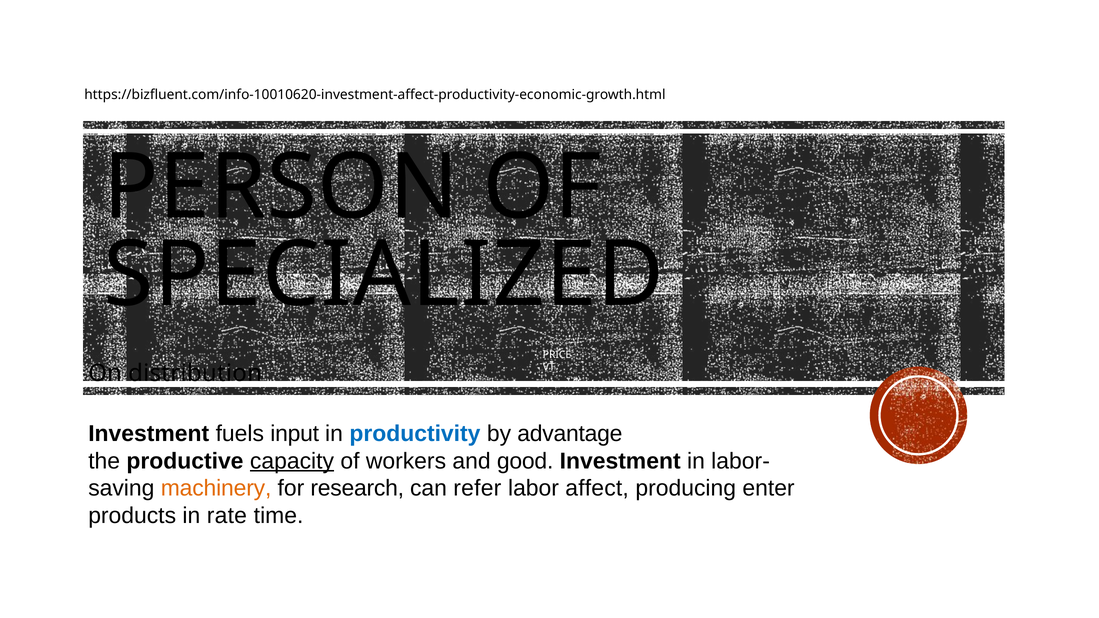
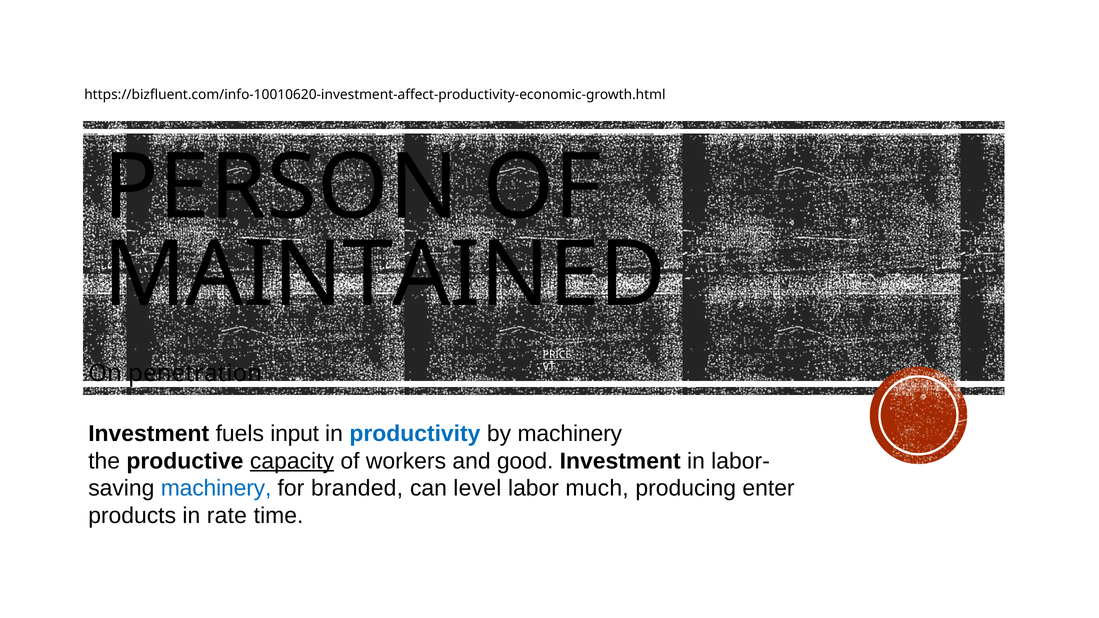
SPECIALIZED: SPECIALIZED -> MAINTAINED
PRICE underline: none -> present
distribution: distribution -> penetration
by advantage: advantage -> machinery
machinery at (216, 489) colour: orange -> blue
research: research -> branded
refer: refer -> level
affect: affect -> much
